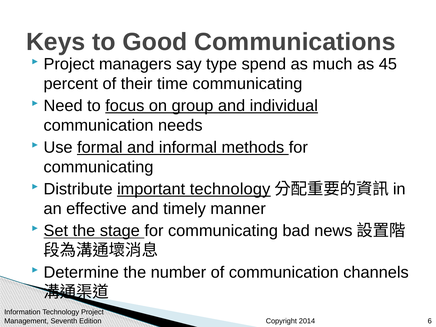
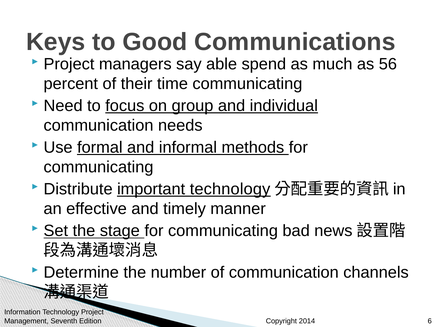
type: type -> able
45: 45 -> 56
